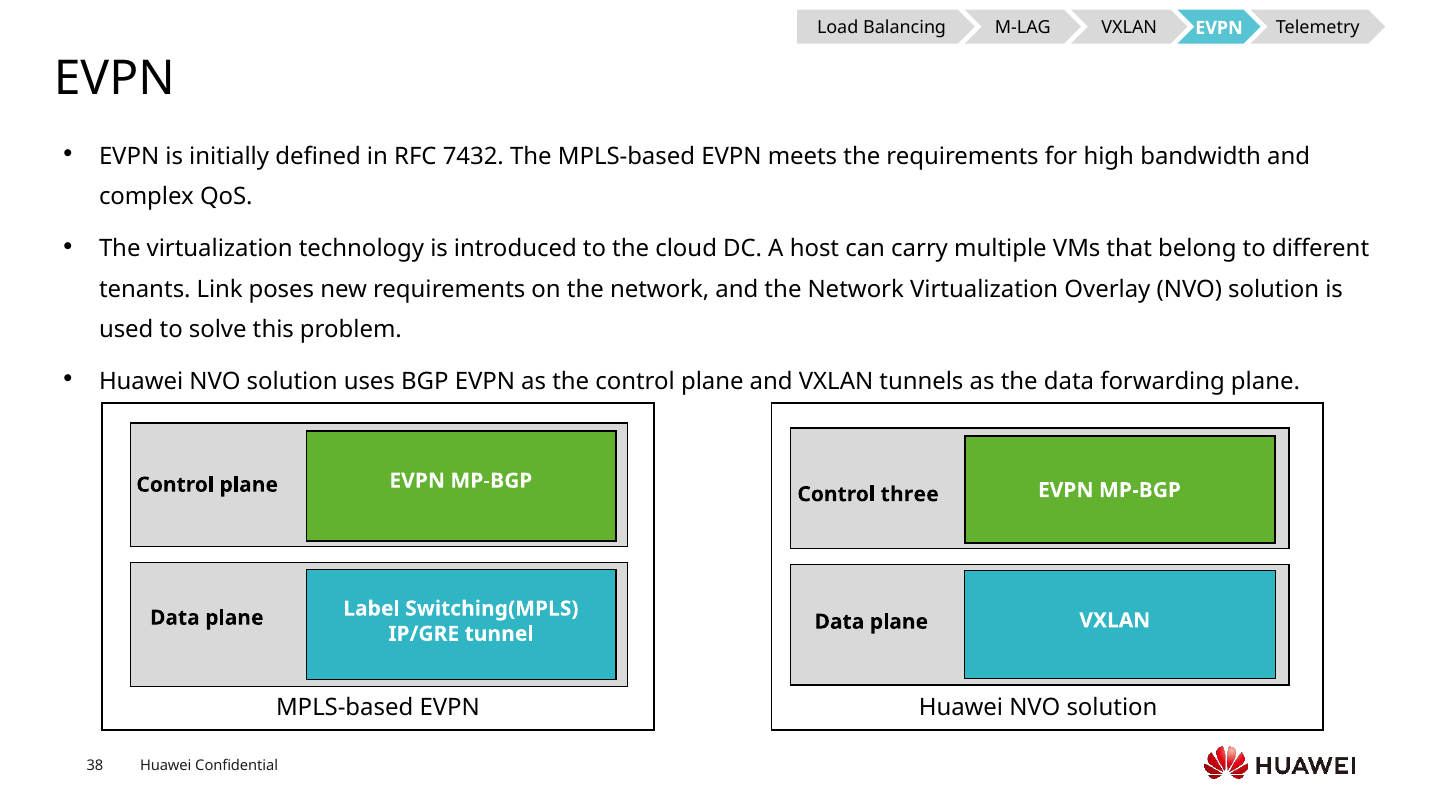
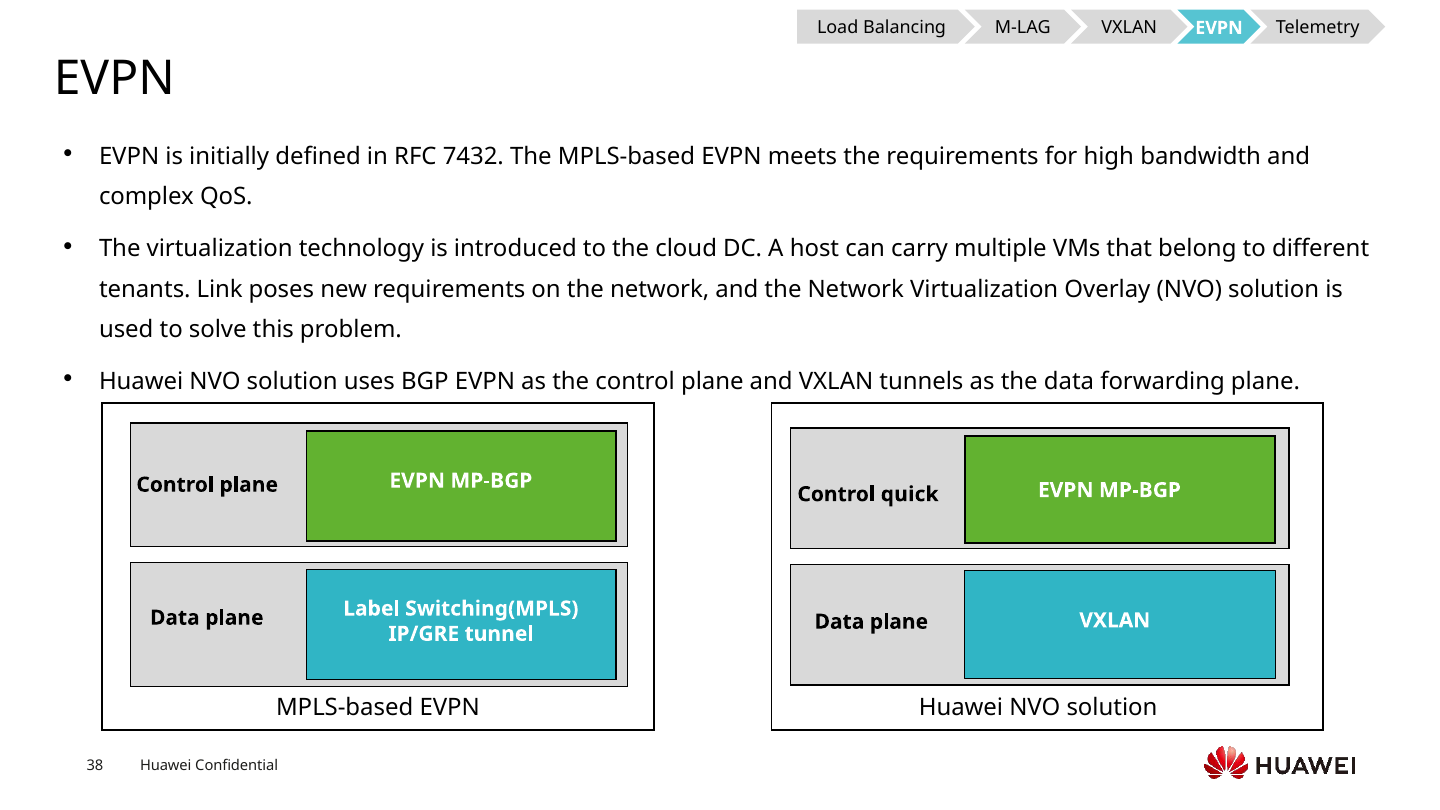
three: three -> quick
